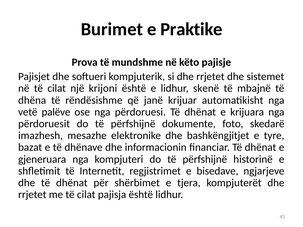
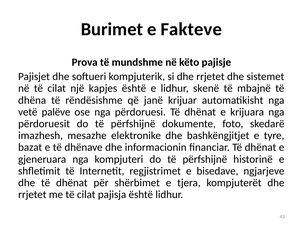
Praktike: Praktike -> Fakteve
krijoni: krijoni -> kapjes
